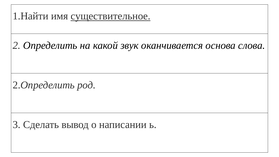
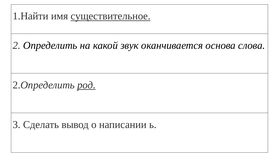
род underline: none -> present
